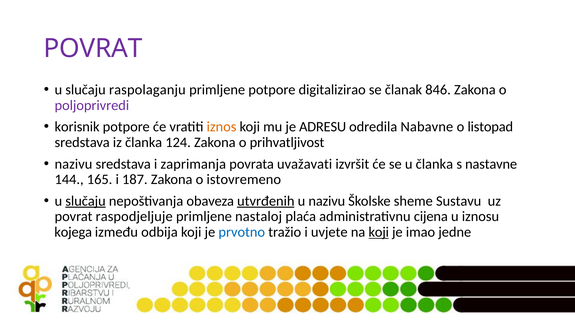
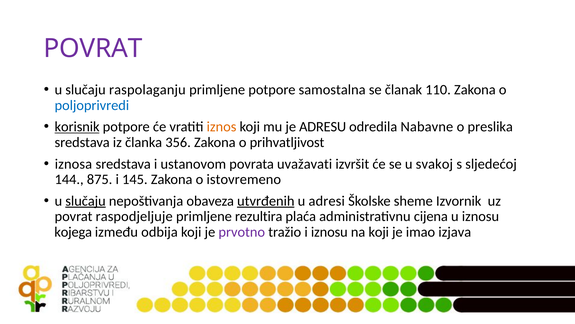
digitalizirao: digitalizirao -> samostalna
846: 846 -> 110
poljoprivredi colour: purple -> blue
korisnik underline: none -> present
listopad: listopad -> preslika
124: 124 -> 356
nazivu at (73, 164): nazivu -> iznosa
zaprimanja: zaprimanja -> ustanovom
u članka: članka -> svakoj
nastavne: nastavne -> sljedećoj
165: 165 -> 875
187: 187 -> 145
u nazivu: nazivu -> adresi
Sustavu: Sustavu -> Izvornik
nastaloj: nastaloj -> rezultira
prvotno colour: blue -> purple
i uvjete: uvjete -> iznosu
koji at (379, 232) underline: present -> none
jedne: jedne -> izjava
